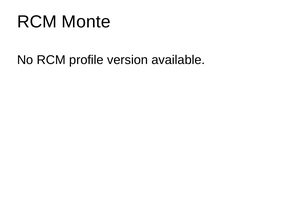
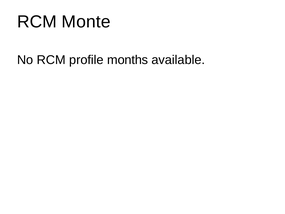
version: version -> months
